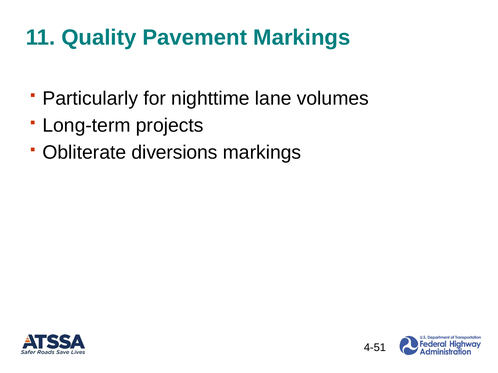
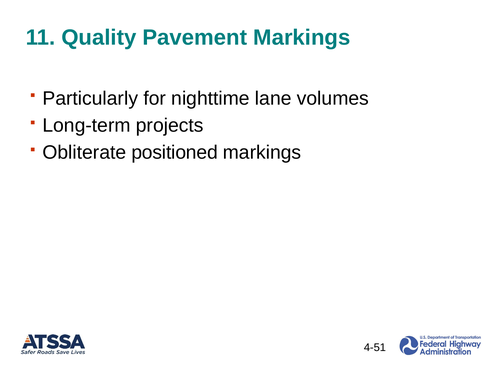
diversions: diversions -> positioned
